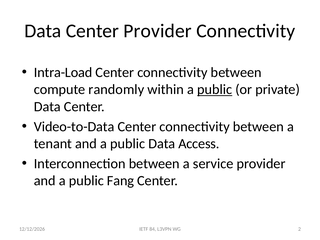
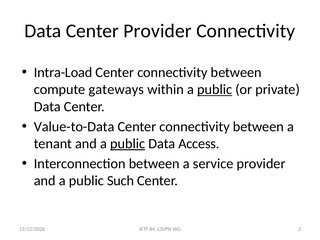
randomly: randomly -> gateways
Video-to-Data: Video-to-Data -> Value-to-Data
public at (128, 144) underline: none -> present
Fang: Fang -> Such
